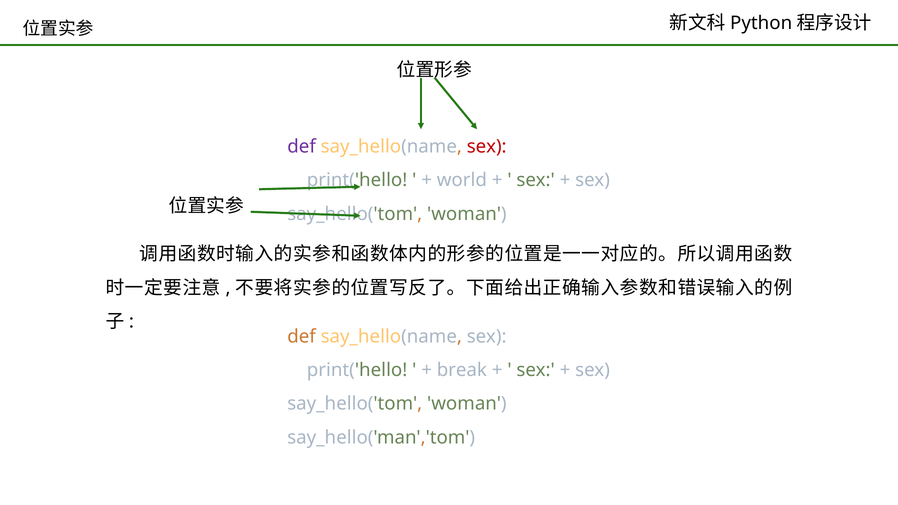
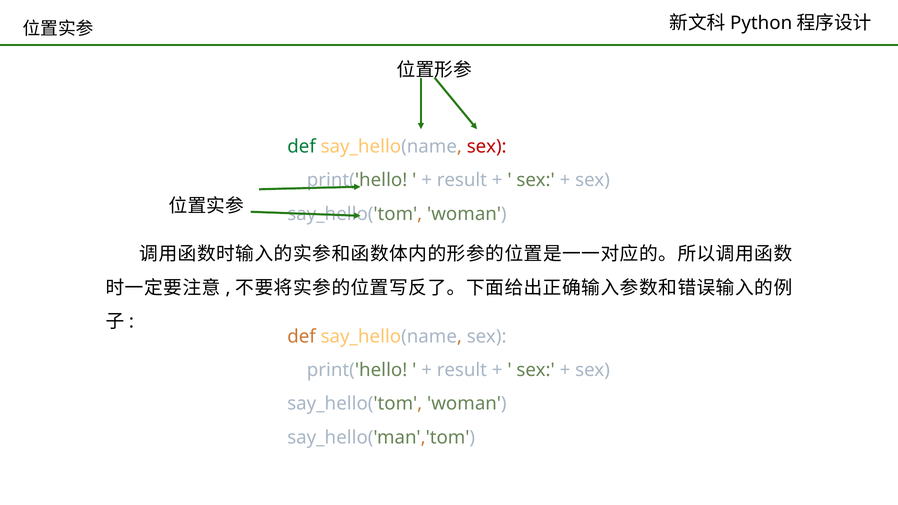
def at (302, 147) colour: purple -> green
world at (462, 180): world -> result
break at (462, 370): break -> result
